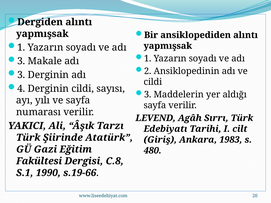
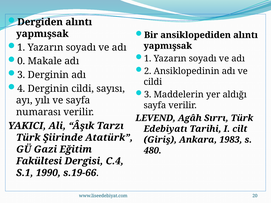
3 at (21, 61): 3 -> 0
C.8: C.8 -> C.4
